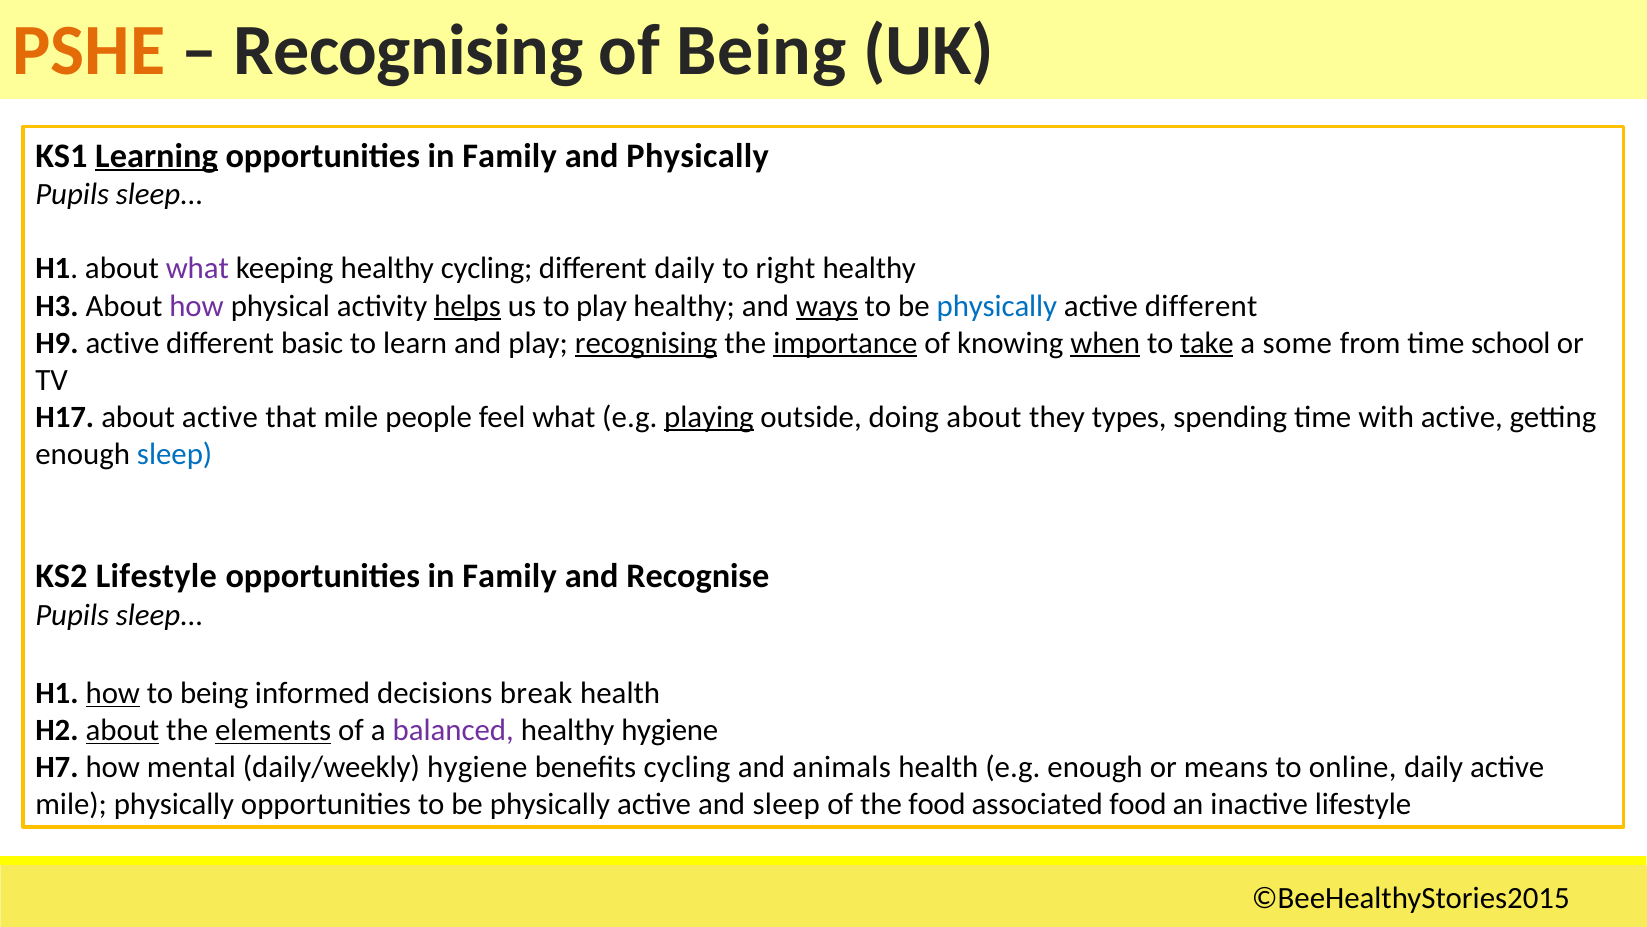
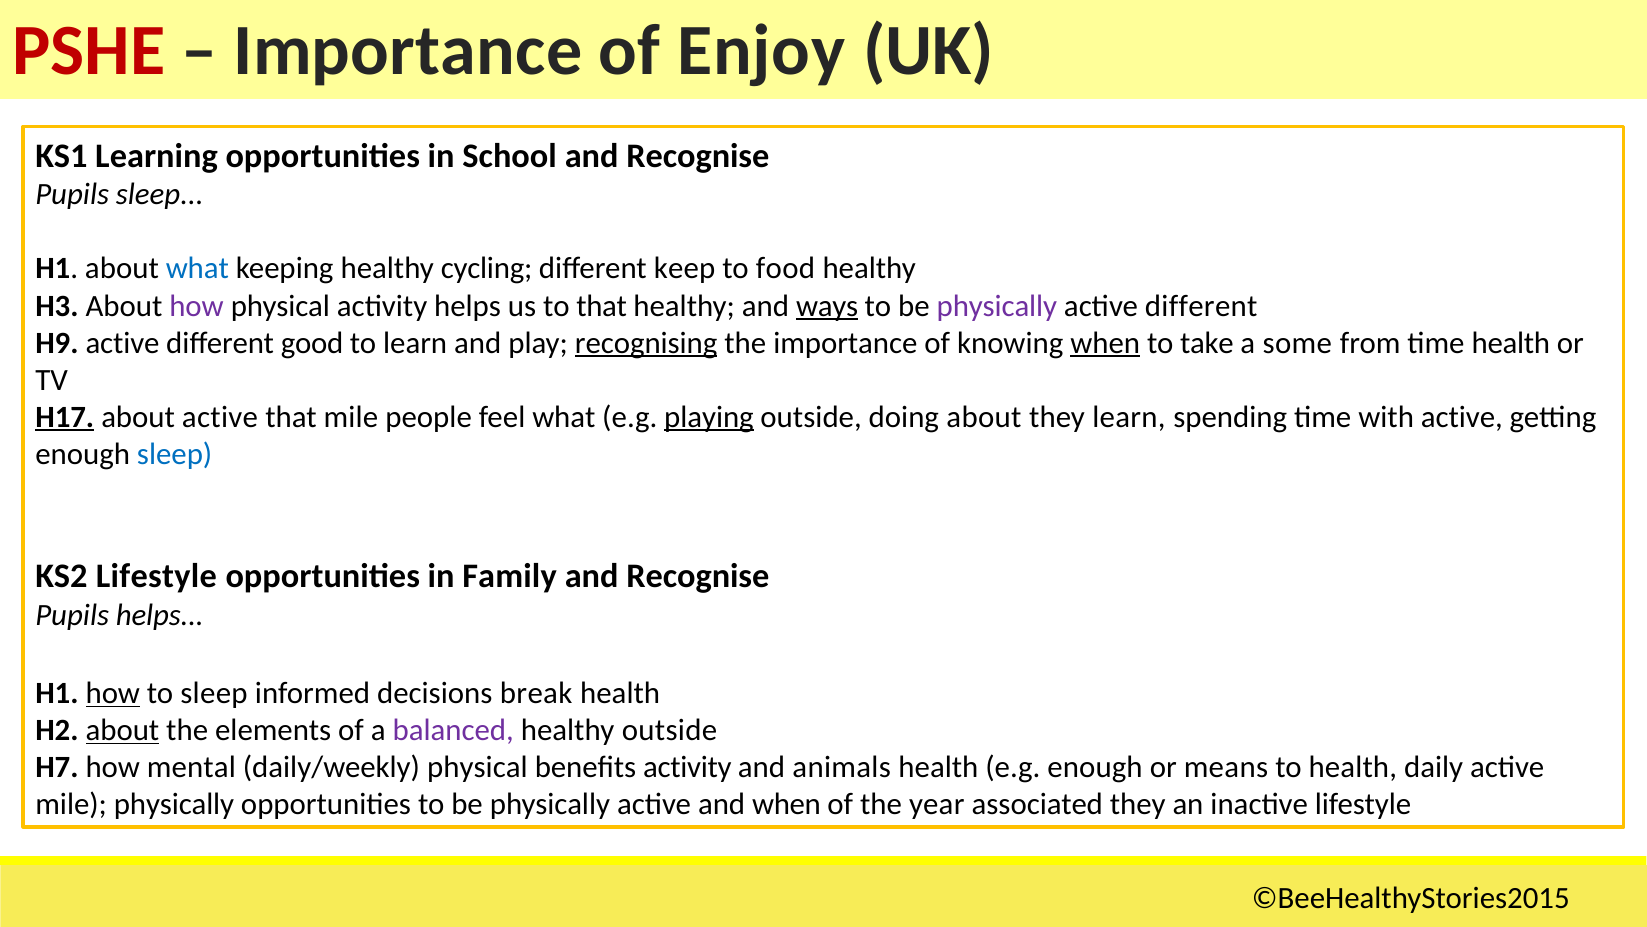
PSHE colour: orange -> red
Recognising at (408, 51): Recognising -> Importance
of Being: Being -> Enjoy
Learning underline: present -> none
Family at (510, 156): Family -> School
Physically at (698, 156): Physically -> Recognise
what at (197, 269) colour: purple -> blue
different daily: daily -> keep
right: right -> food
helps at (468, 306) underline: present -> none
to play: play -> that
physically at (997, 306) colour: blue -> purple
basic: basic -> good
importance at (845, 343) underline: present -> none
take underline: present -> none
time school: school -> health
H17 underline: none -> present
they types: types -> learn
sleep at (160, 614): sleep -> helps
to being: being -> sleep
elements underline: present -> none
healthy hygiene: hygiene -> outside
daily/weekly hygiene: hygiene -> physical
benefits cycling: cycling -> activity
to online: online -> health
and sleep: sleep -> when
the food: food -> year
associated food: food -> they
